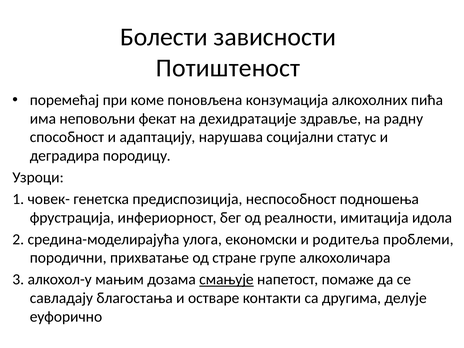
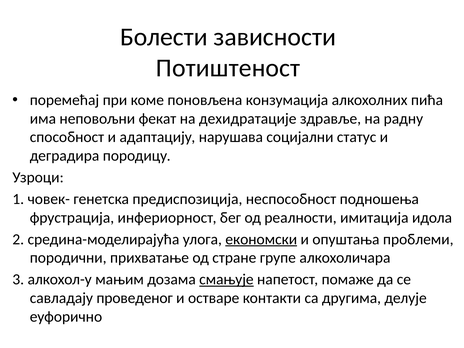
економски underline: none -> present
родитеља: родитеља -> опуштања
благостања: благостања -> проведеног
